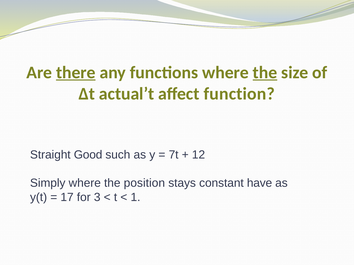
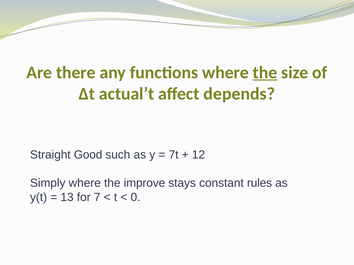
there underline: present -> none
function: function -> depends
position: position -> improve
have: have -> rules
17: 17 -> 13
3: 3 -> 7
1: 1 -> 0
